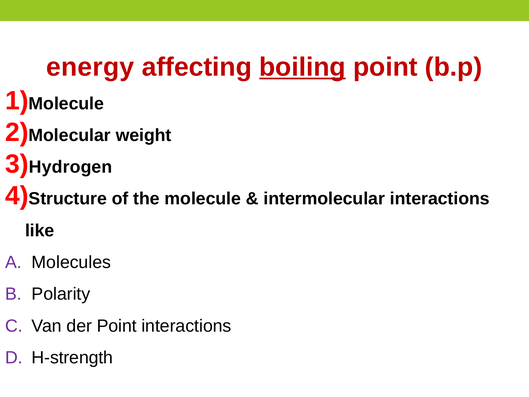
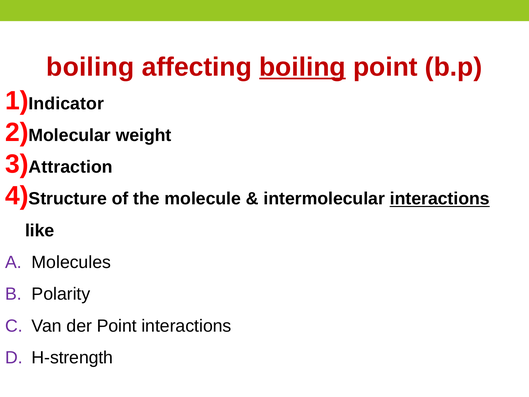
energy at (90, 67): energy -> boiling
Molecule at (66, 103): Molecule -> Indicator
Hydrogen: Hydrogen -> Attraction
interactions at (440, 199) underline: none -> present
